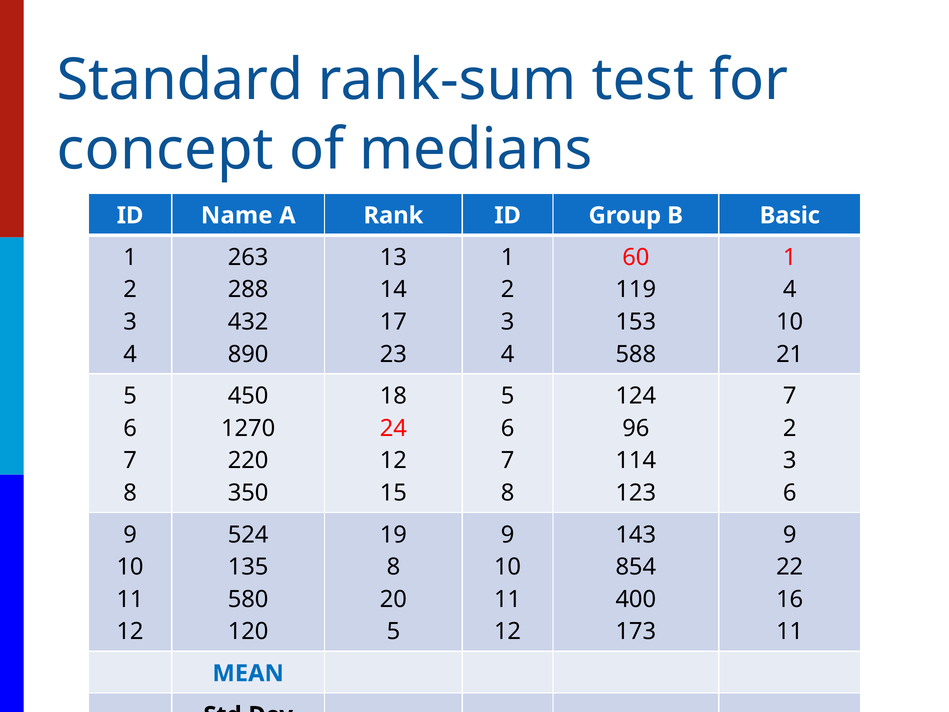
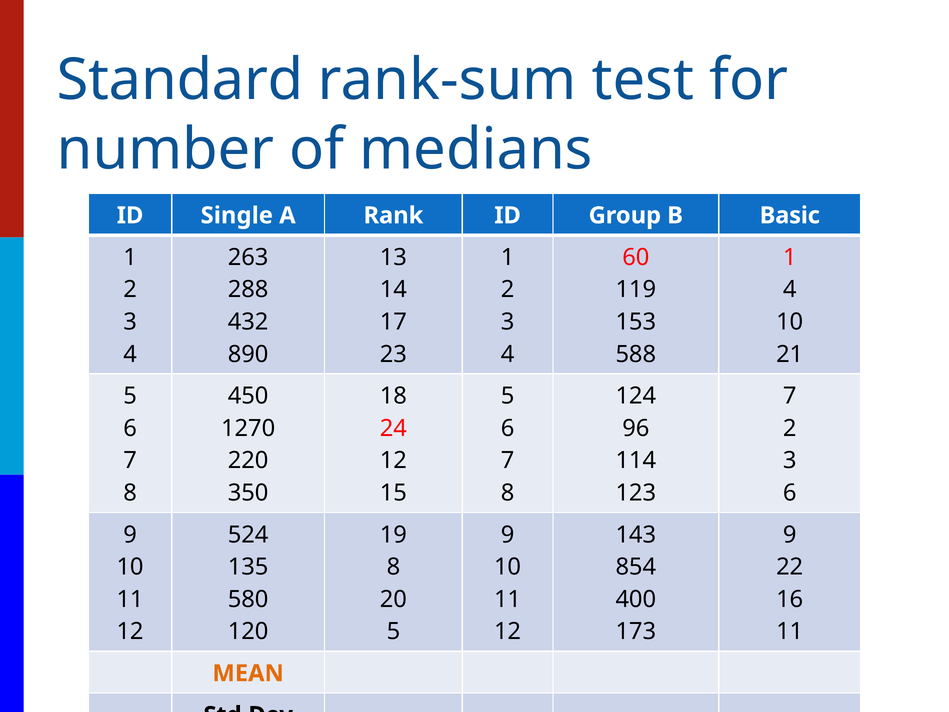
concept: concept -> number
Name: Name -> Single
MEAN colour: blue -> orange
